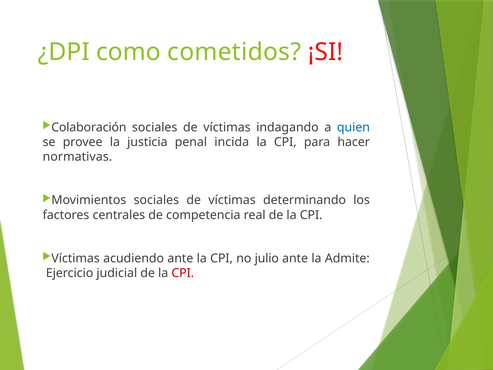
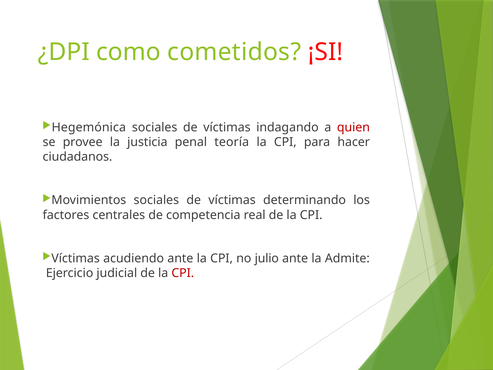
Colaboración: Colaboración -> Hegemónica
quien colour: blue -> red
incida: incida -> teoría
normativas: normativas -> ciudadanos
